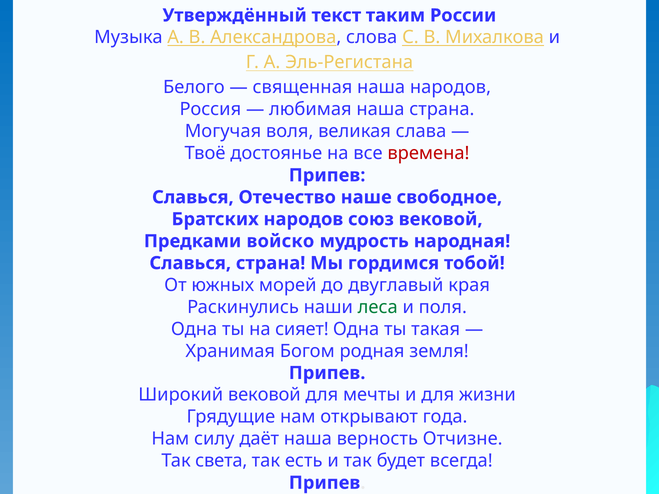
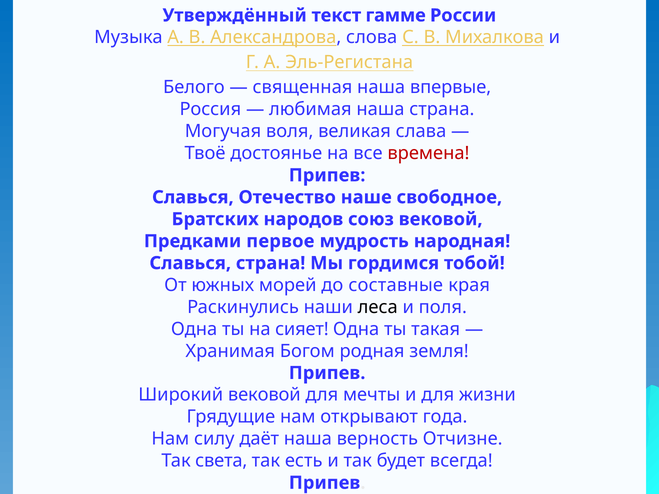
таким: таким -> гамме
наша народов: народов -> впервые
войско: войско -> первое
двуглавый: двуглавый -> составные
леса colour: green -> black
